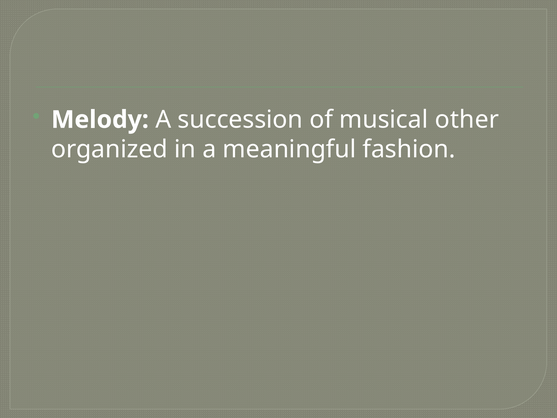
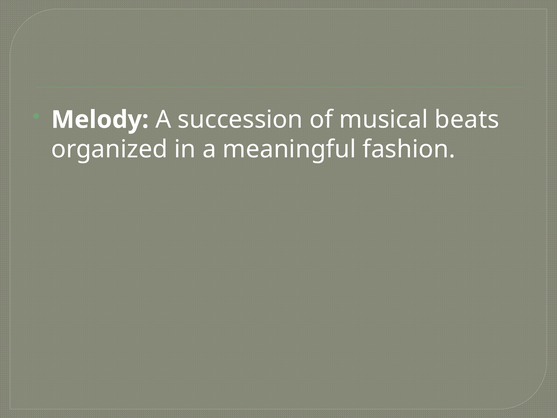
other: other -> beats
